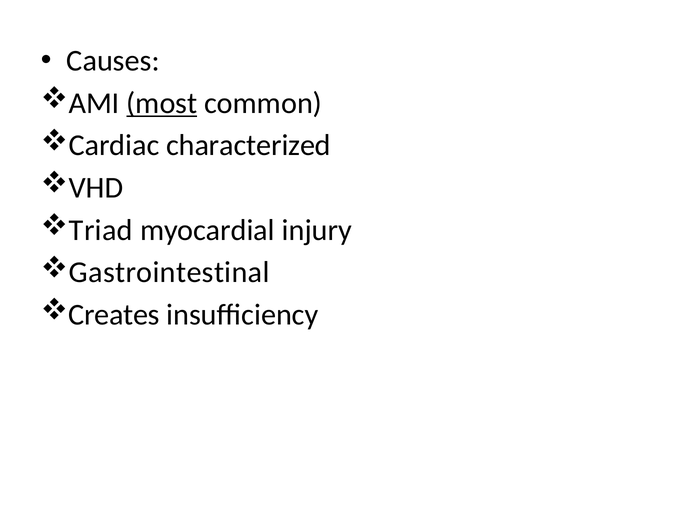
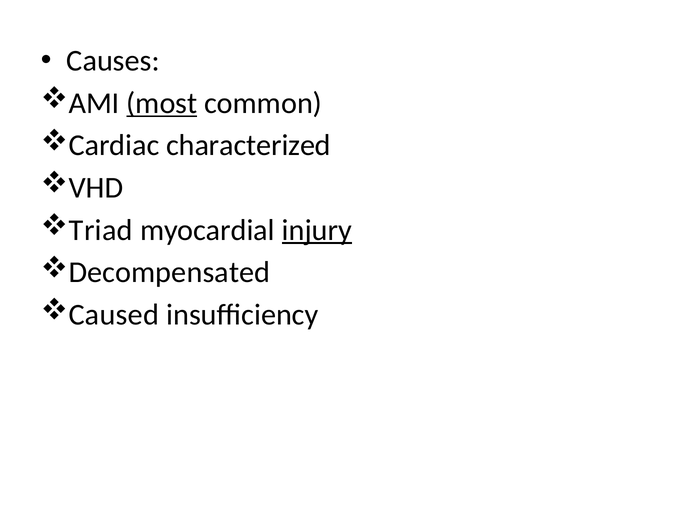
injury underline: none -> present
Gastrointestinal: Gastrointestinal -> Decompensated
Creates: Creates -> Caused
